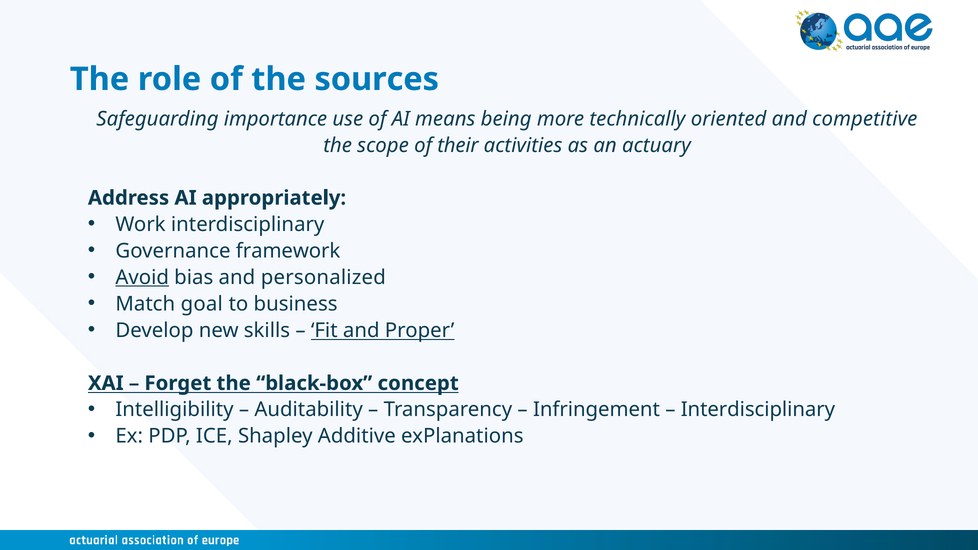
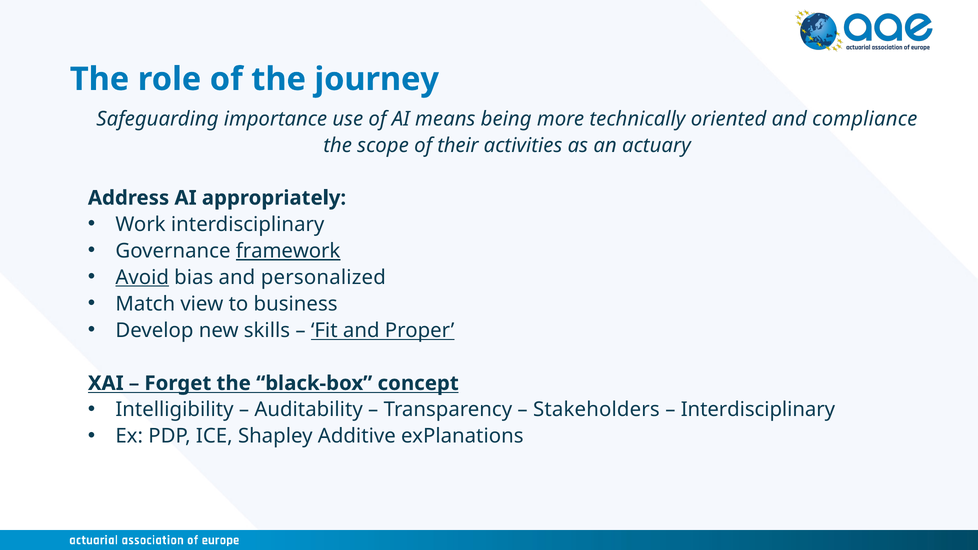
sources: sources -> journey
competitive: competitive -> compliance
framework underline: none -> present
goal: goal -> view
Infringement: Infringement -> Stakeholders
